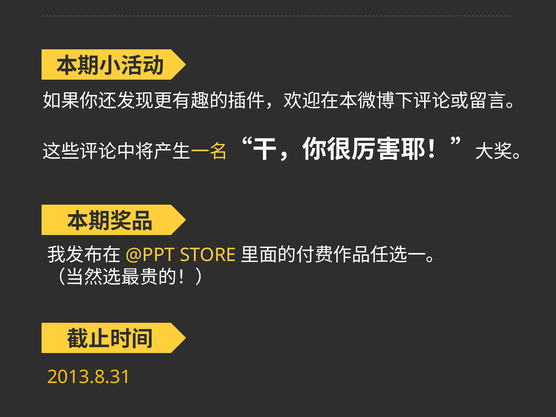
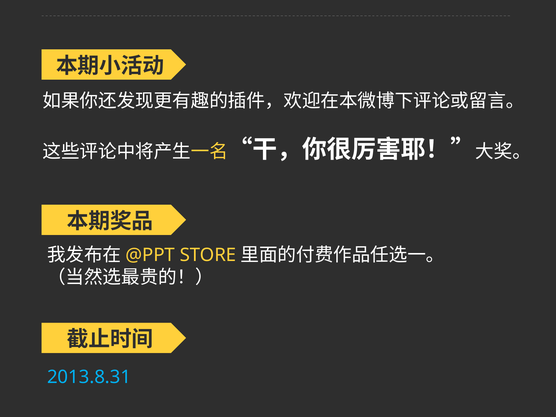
2013.8.31 colour: yellow -> light blue
